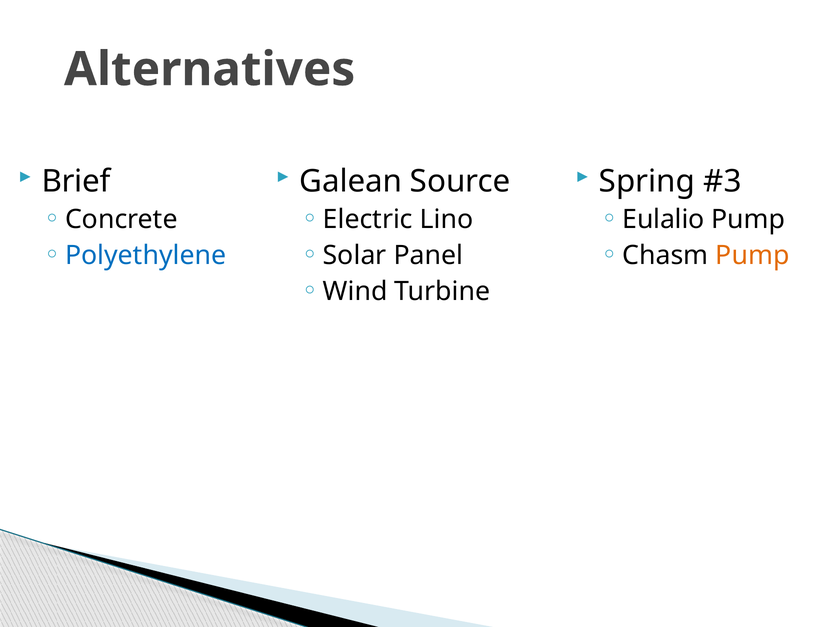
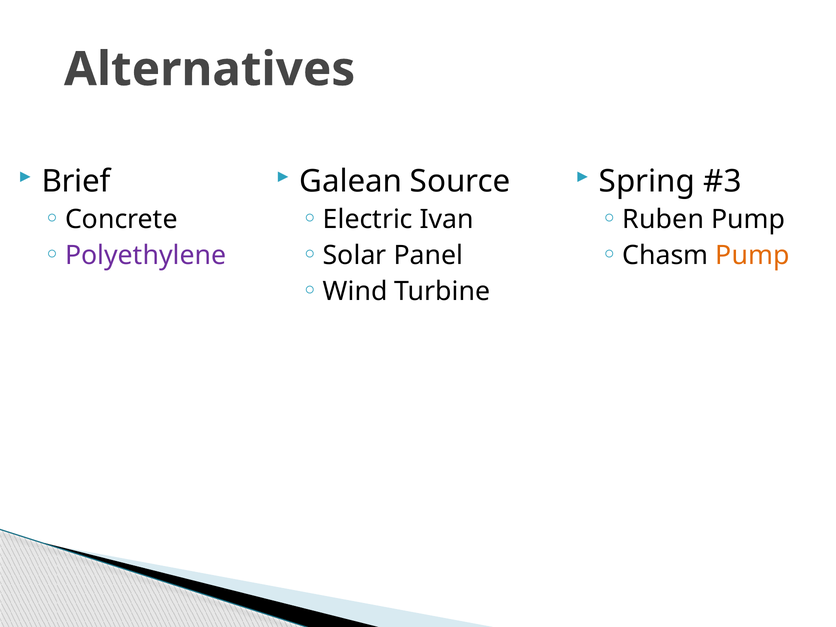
Lino: Lino -> Ivan
Eulalio: Eulalio -> Ruben
Polyethylene colour: blue -> purple
